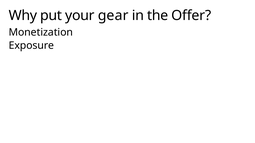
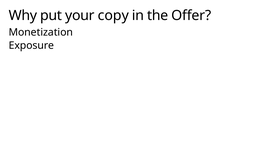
gear: gear -> copy
